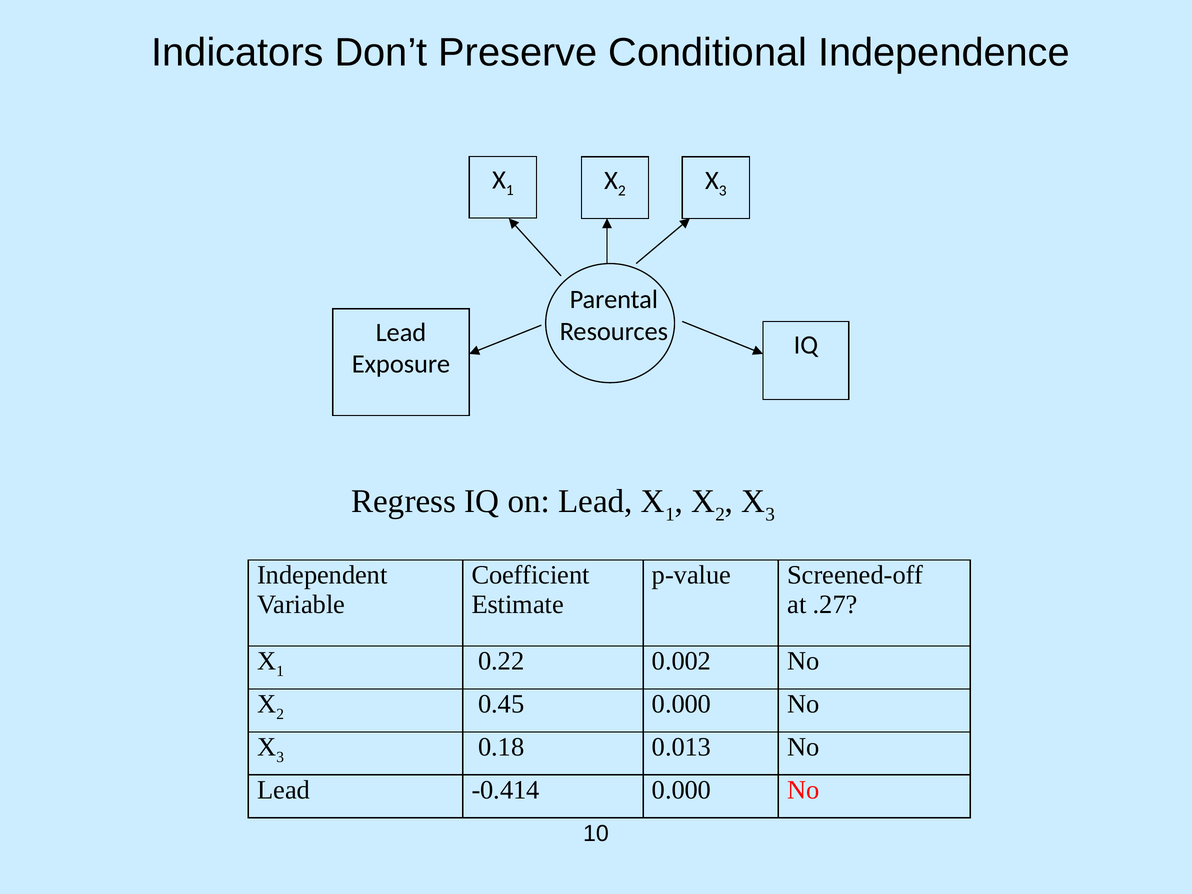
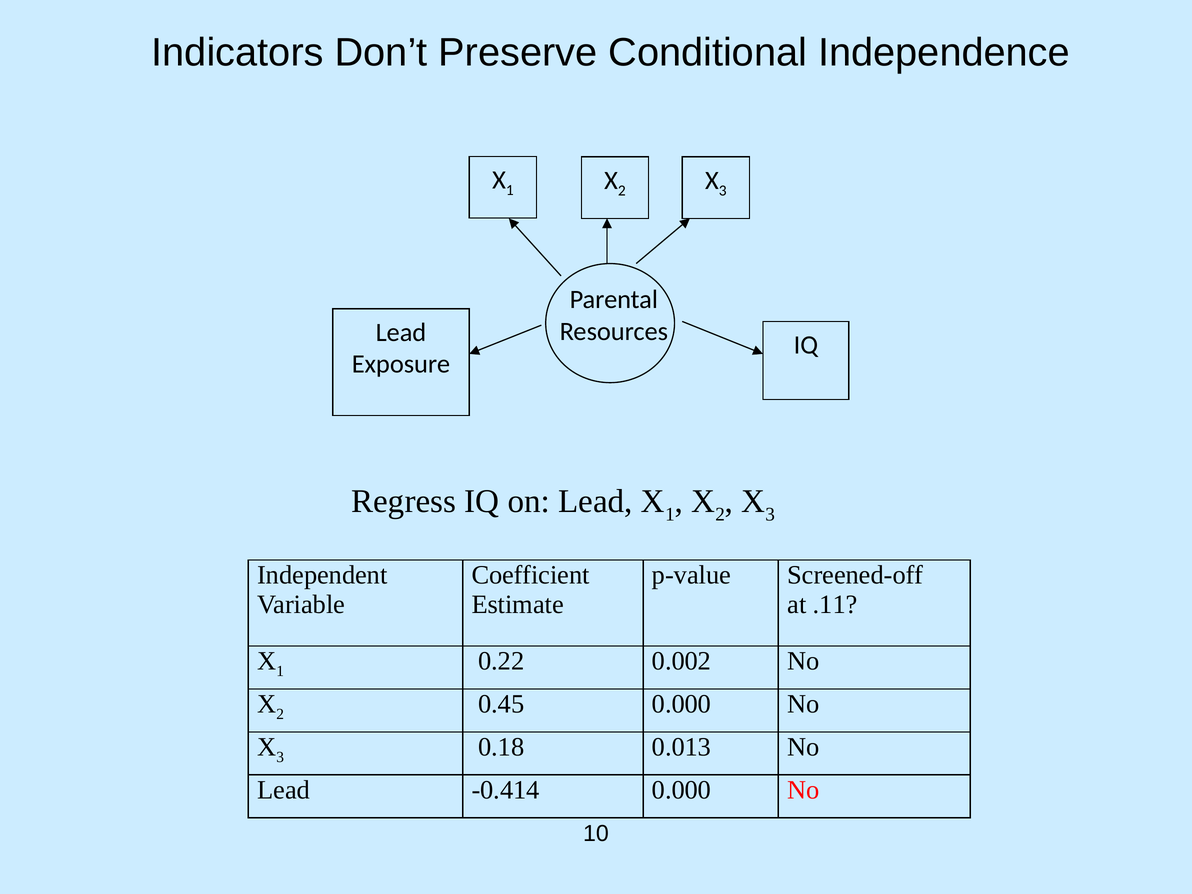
.27: .27 -> .11
